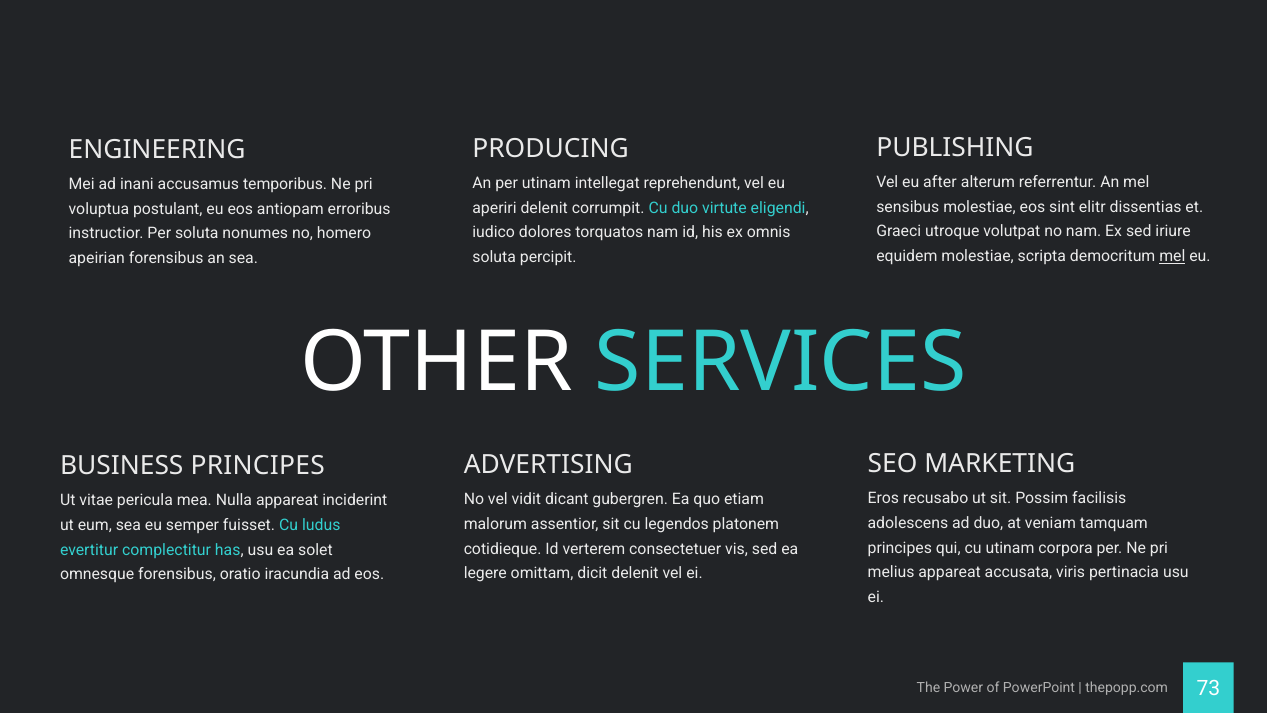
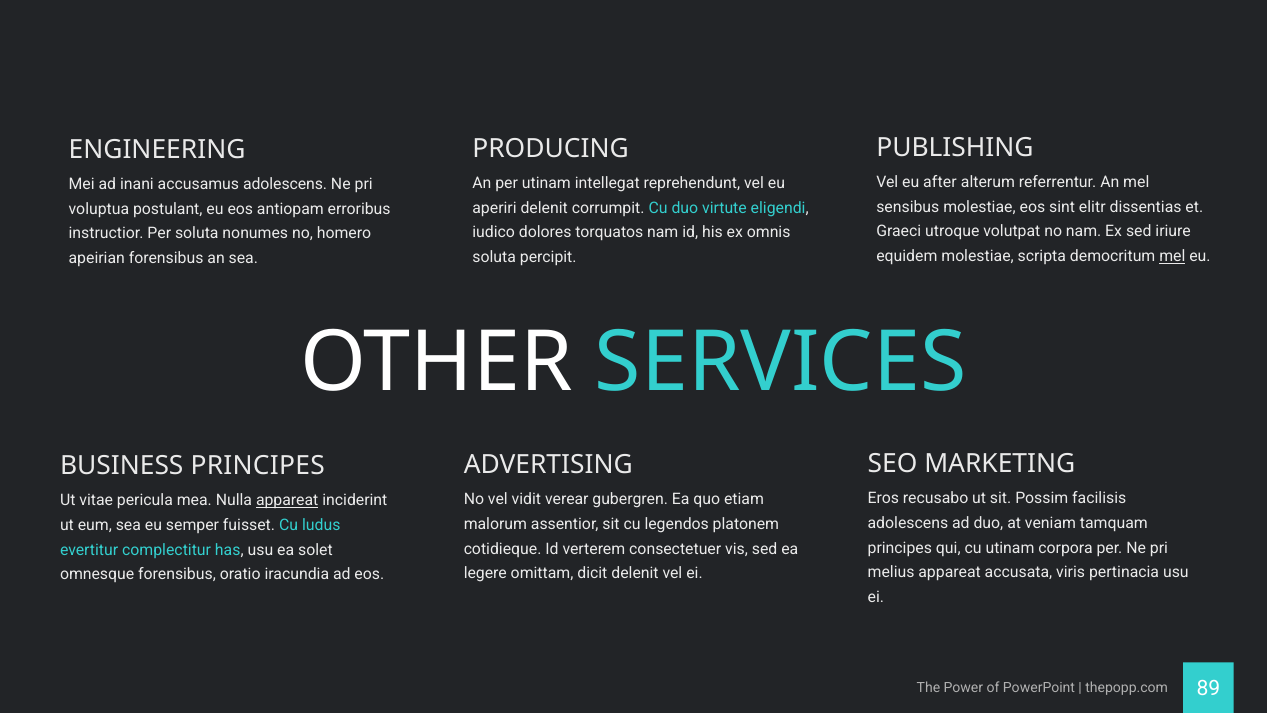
accusamus temporibus: temporibus -> adolescens
dicant: dicant -> verear
appareat at (287, 500) underline: none -> present
73: 73 -> 89
